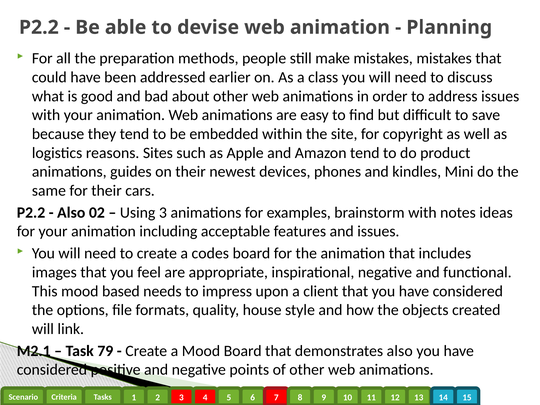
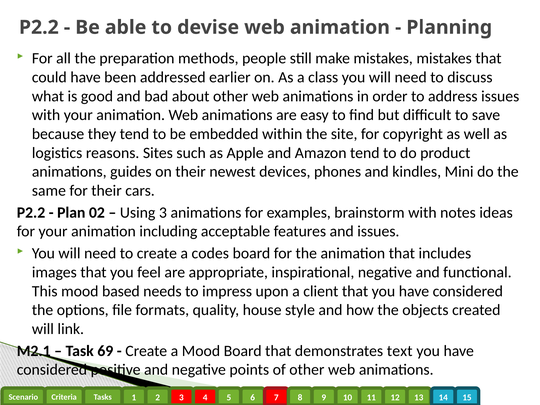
Also at (71, 213): Also -> Plan
79: 79 -> 69
demonstrates also: also -> text
